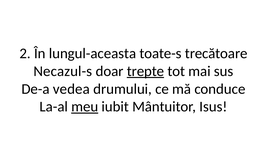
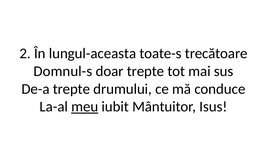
Necazul-s: Necazul-s -> Domnul-s
trepte at (145, 71) underline: present -> none
De-a vedea: vedea -> trepte
